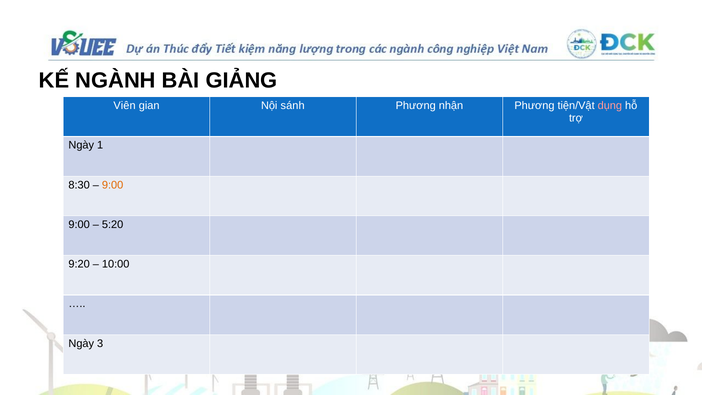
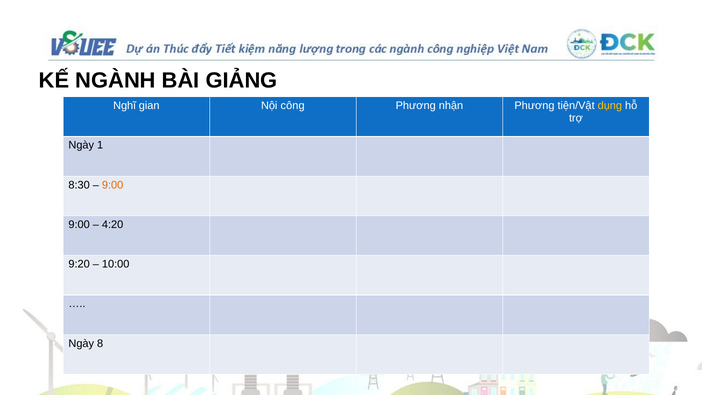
Viên: Viên -> Nghĩ
sánh: sánh -> công
dụng colour: pink -> yellow
5:20: 5:20 -> 4:20
3: 3 -> 8
